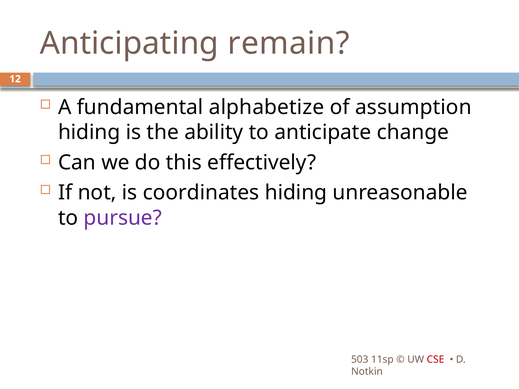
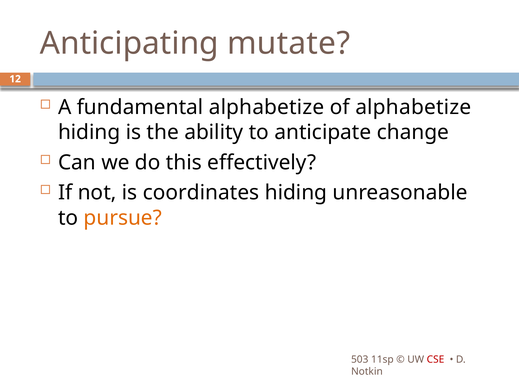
remain: remain -> mutate
of assumption: assumption -> alphabetize
pursue colour: purple -> orange
